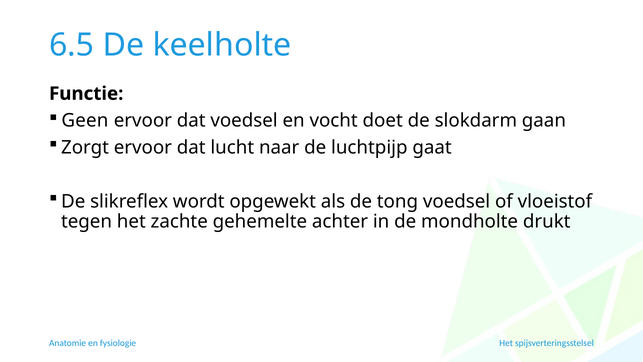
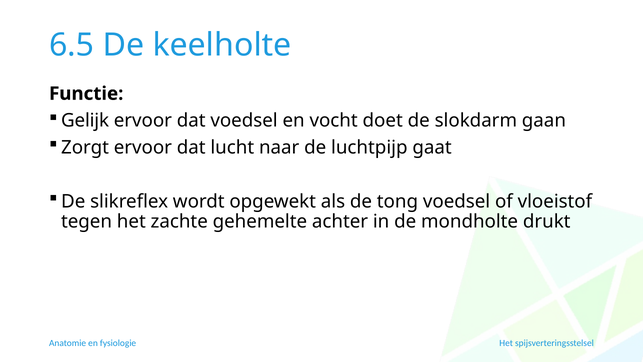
Geen: Geen -> Gelijk
